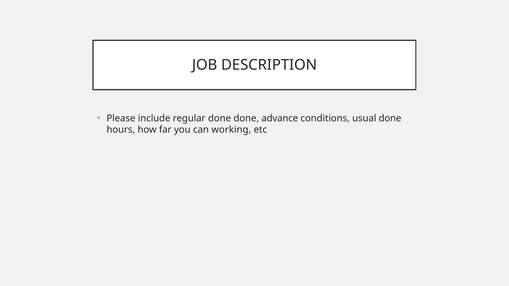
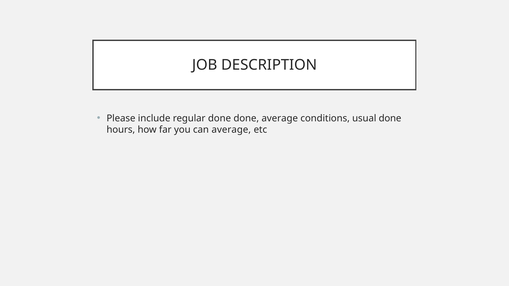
done advance: advance -> average
can working: working -> average
